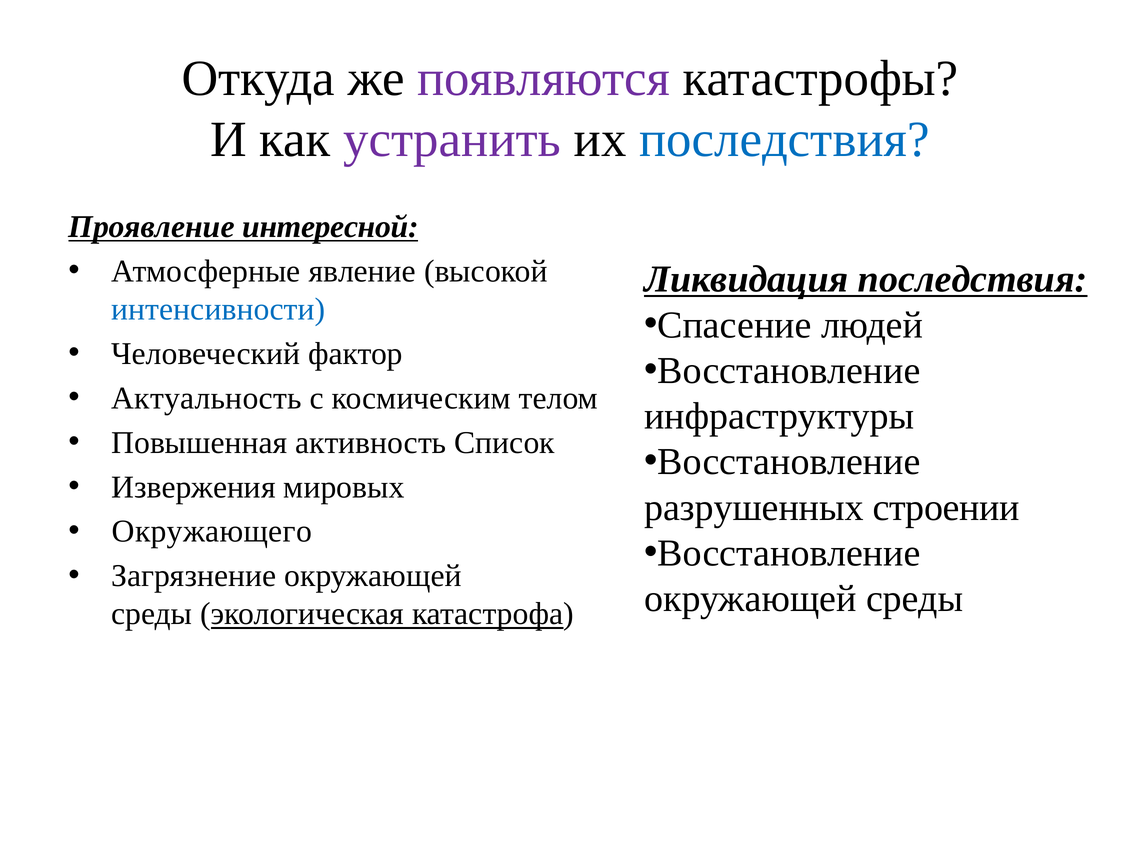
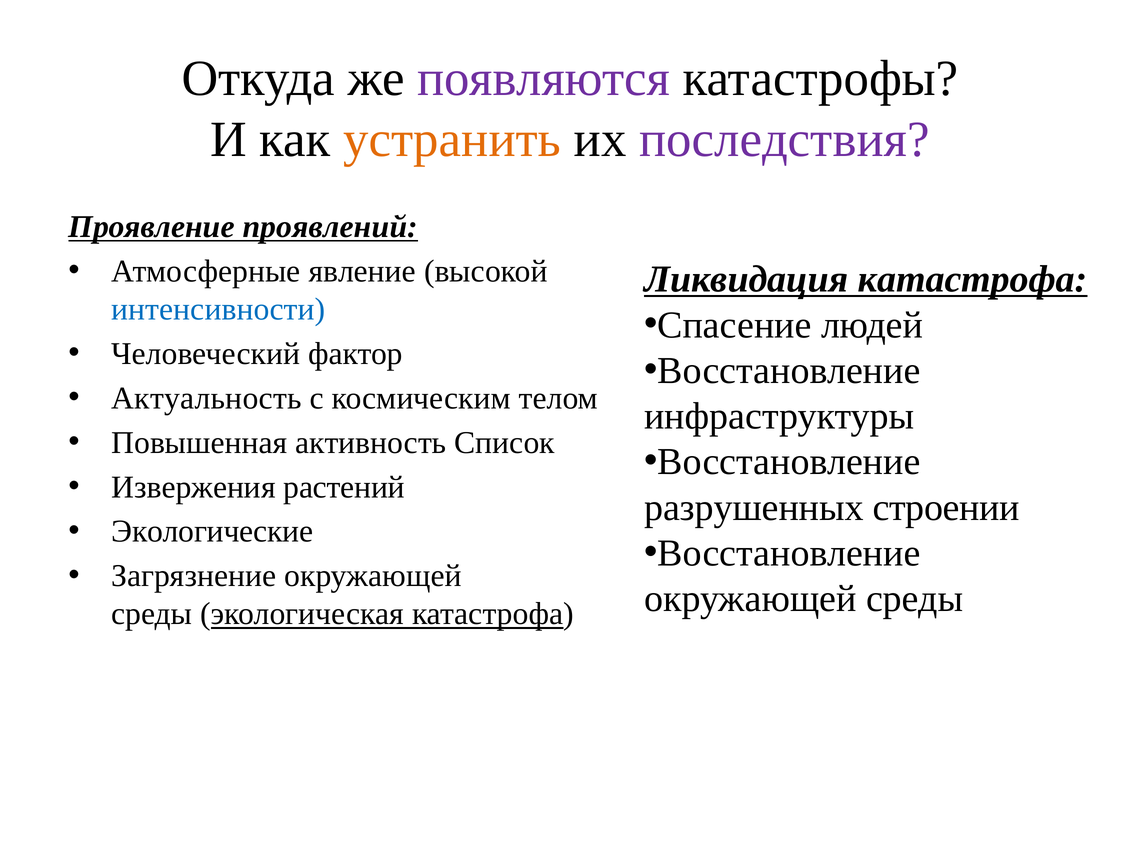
устранить colour: purple -> orange
последствия at (784, 140) colour: blue -> purple
интересной: интересной -> проявлений
Ликвидация последствия: последствия -> катастрофа
мировых: мировых -> растений
Окружающего: Окружающего -> Экологические
